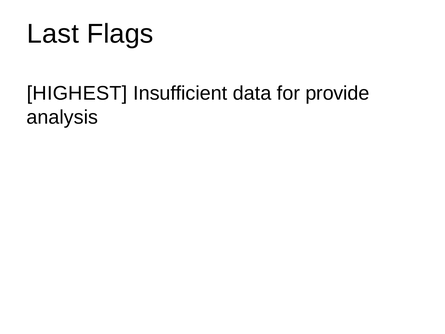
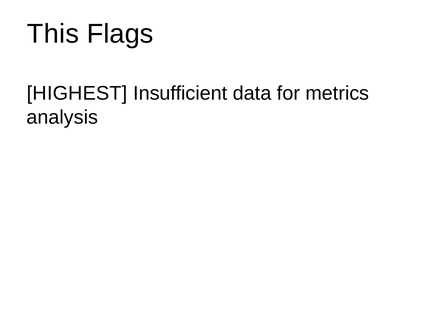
Last: Last -> This
provide: provide -> metrics
